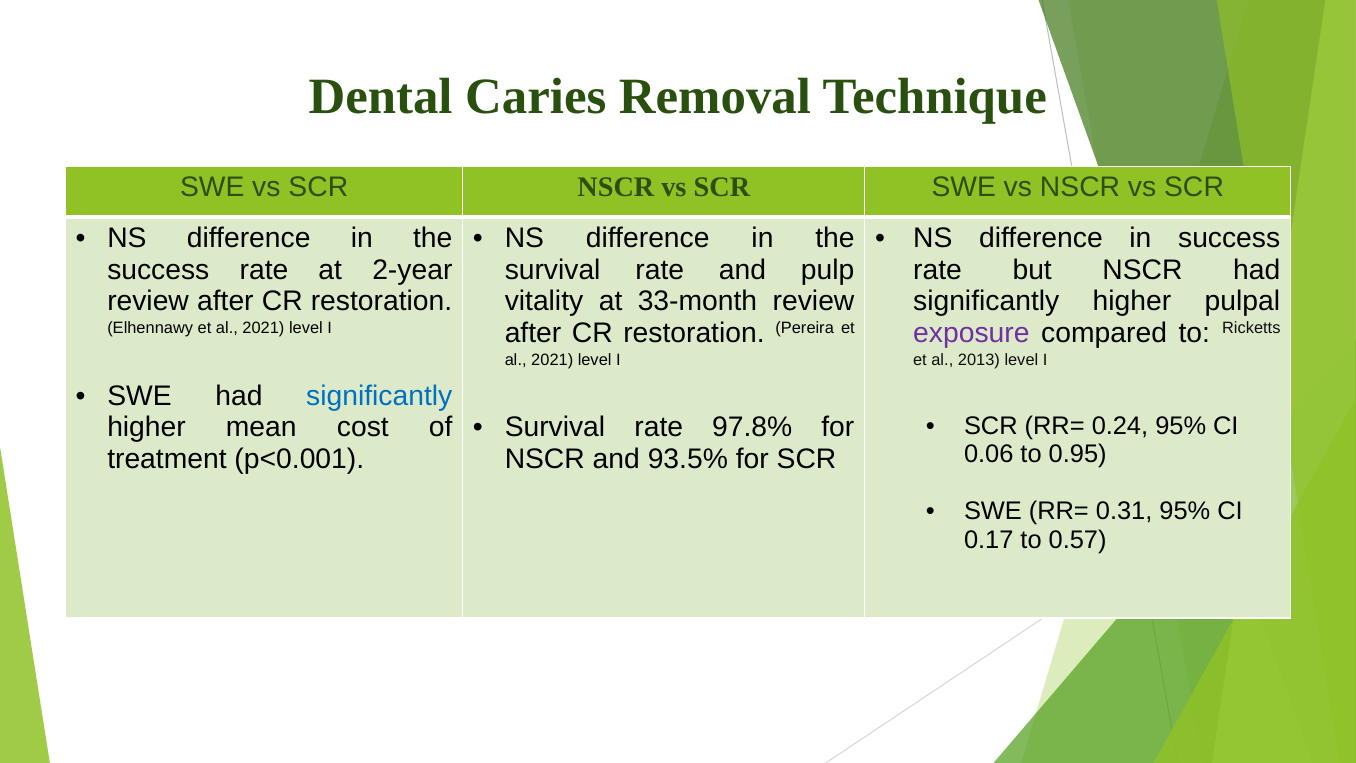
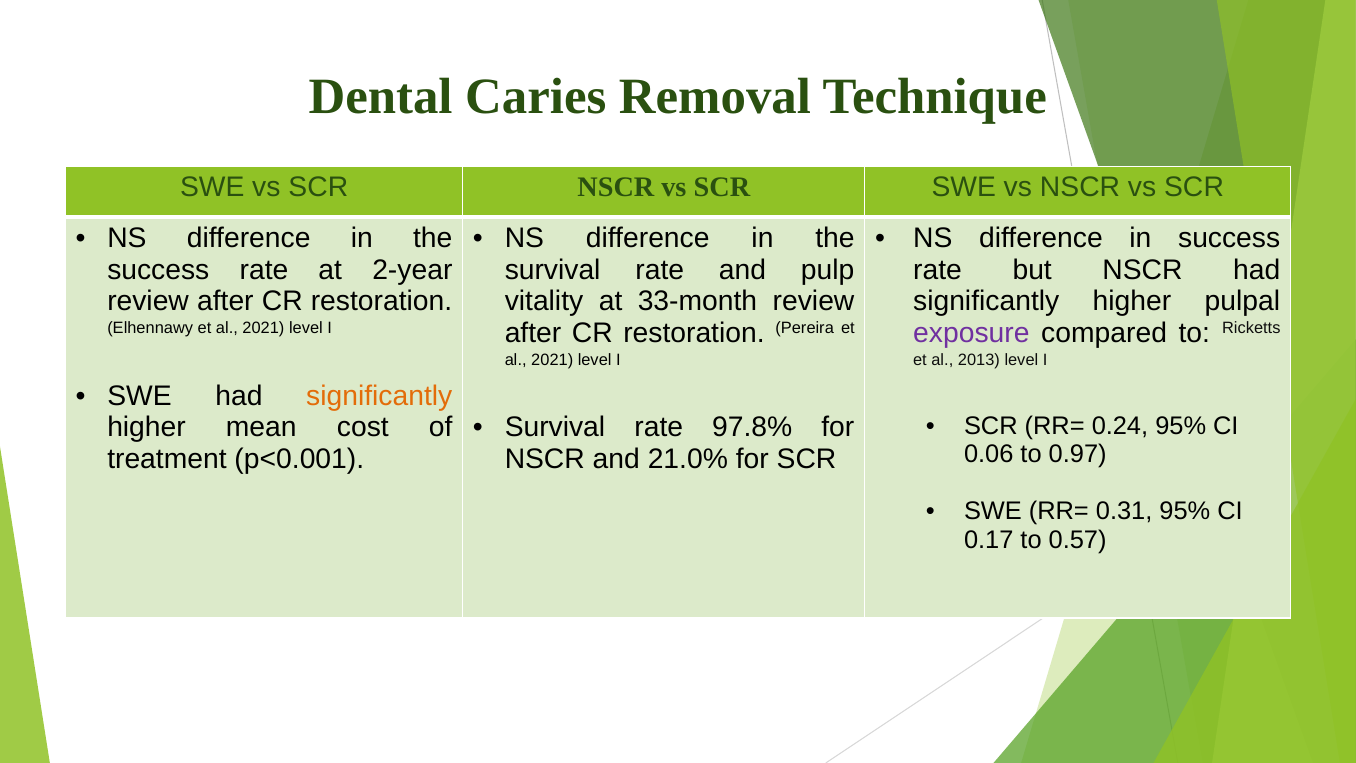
significantly at (379, 396) colour: blue -> orange
0.95: 0.95 -> 0.97
93.5%: 93.5% -> 21.0%
